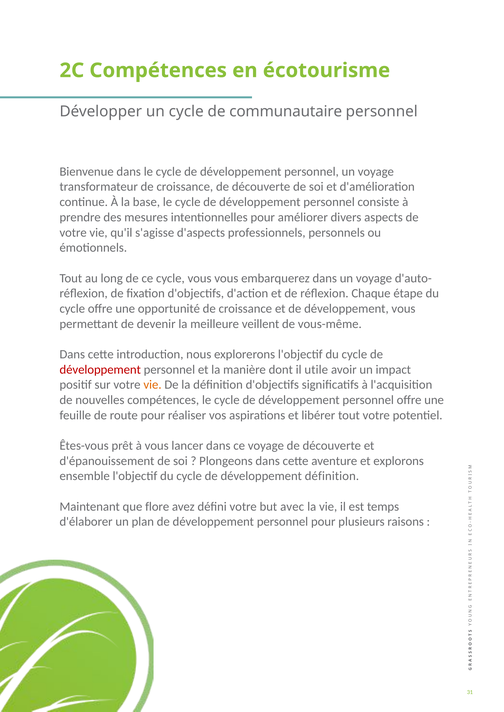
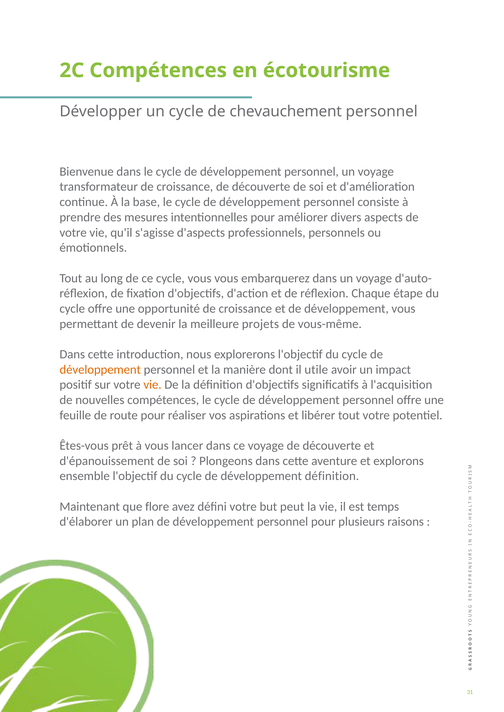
communautaire: communautaire -> chevauchement
veillent: veillent -> projets
développement at (100, 370) colour: red -> orange
avec: avec -> peut
